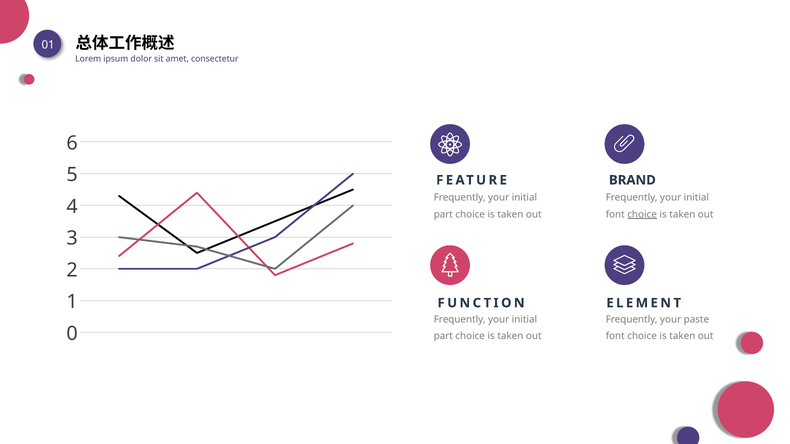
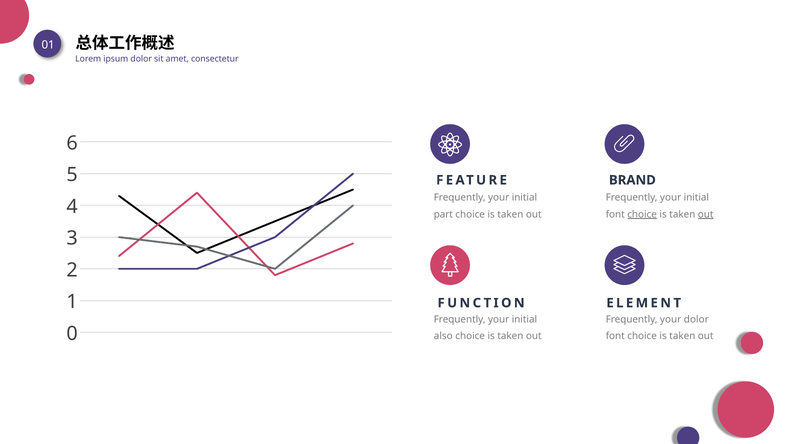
out at (706, 214) underline: none -> present
your paste: paste -> dolor
part at (443, 336): part -> also
